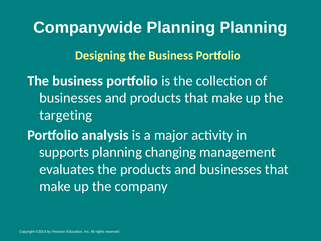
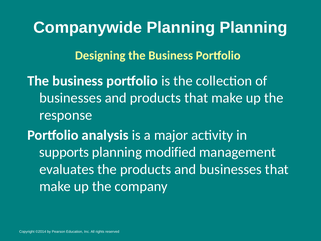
targeting: targeting -> response
changing: changing -> modified
